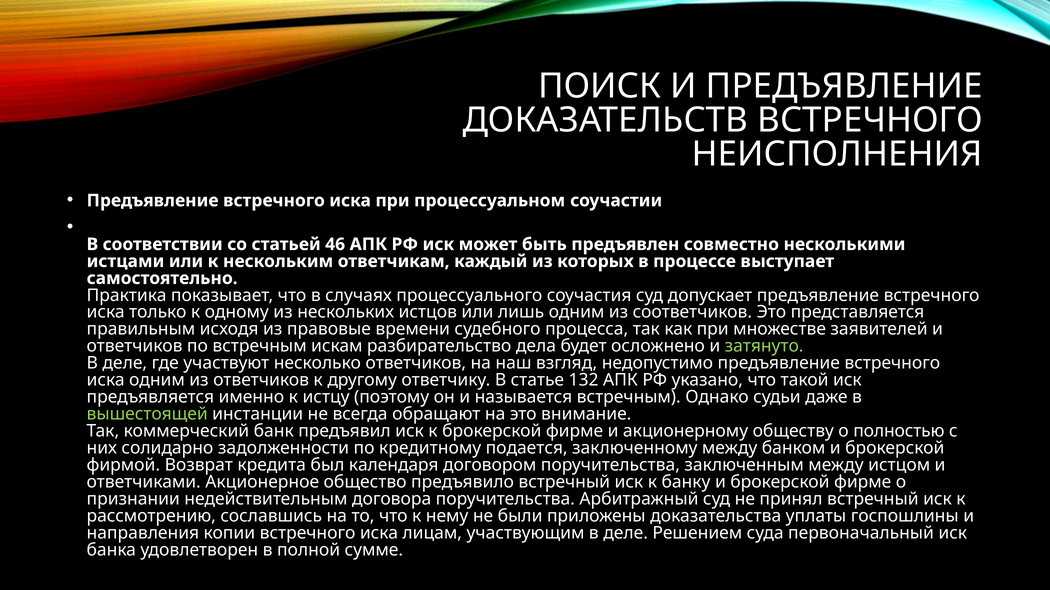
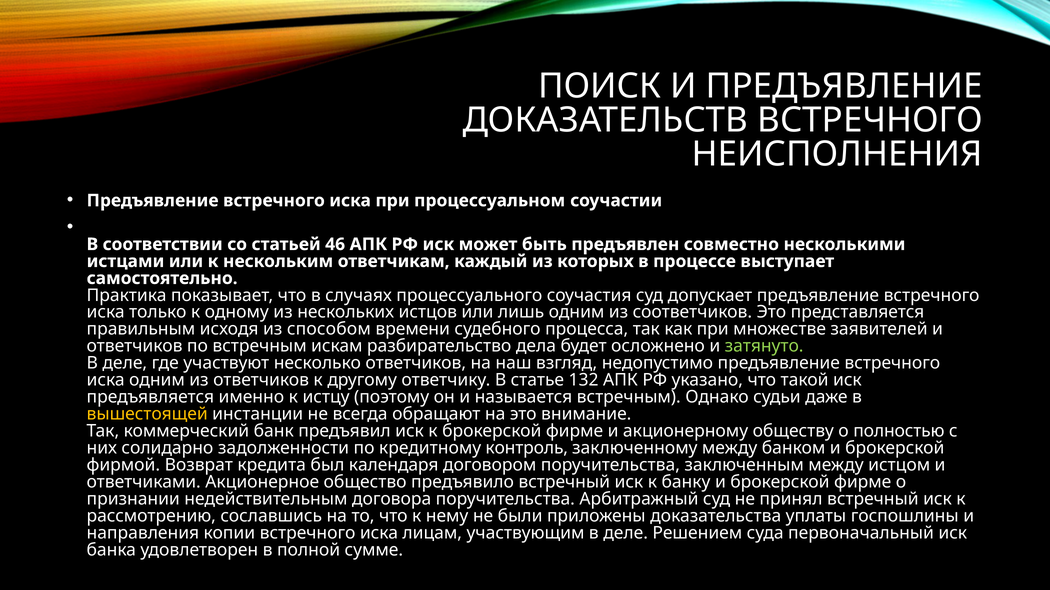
правовые: правовые -> способом
вышестоящей colour: light green -> yellow
подается: подается -> контроль
